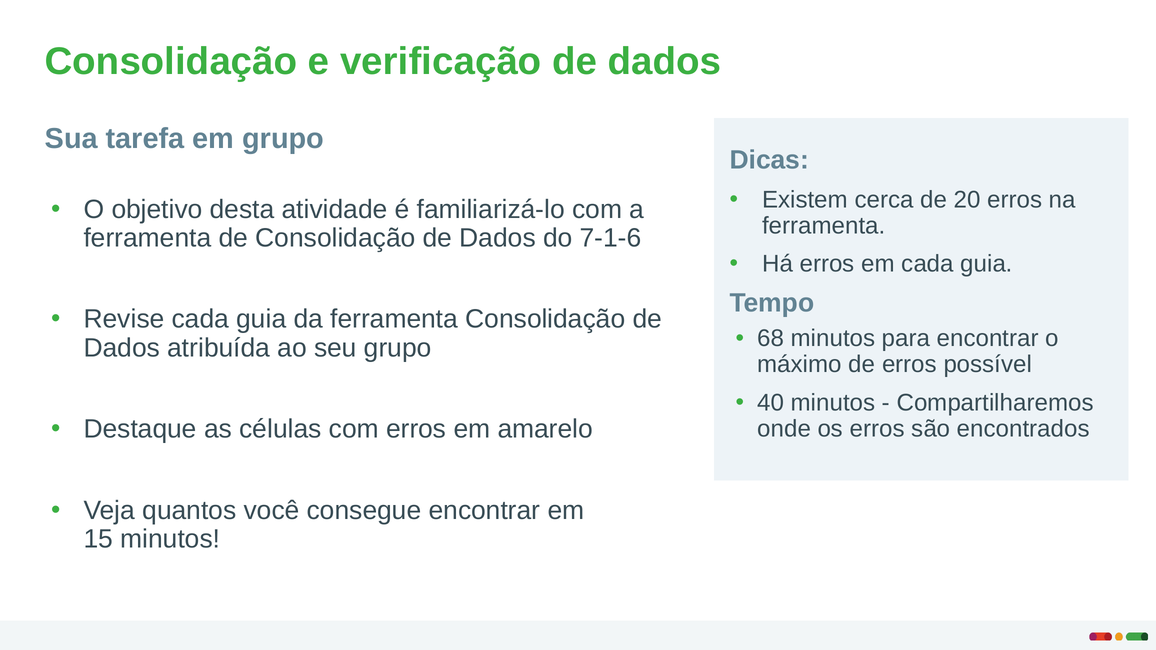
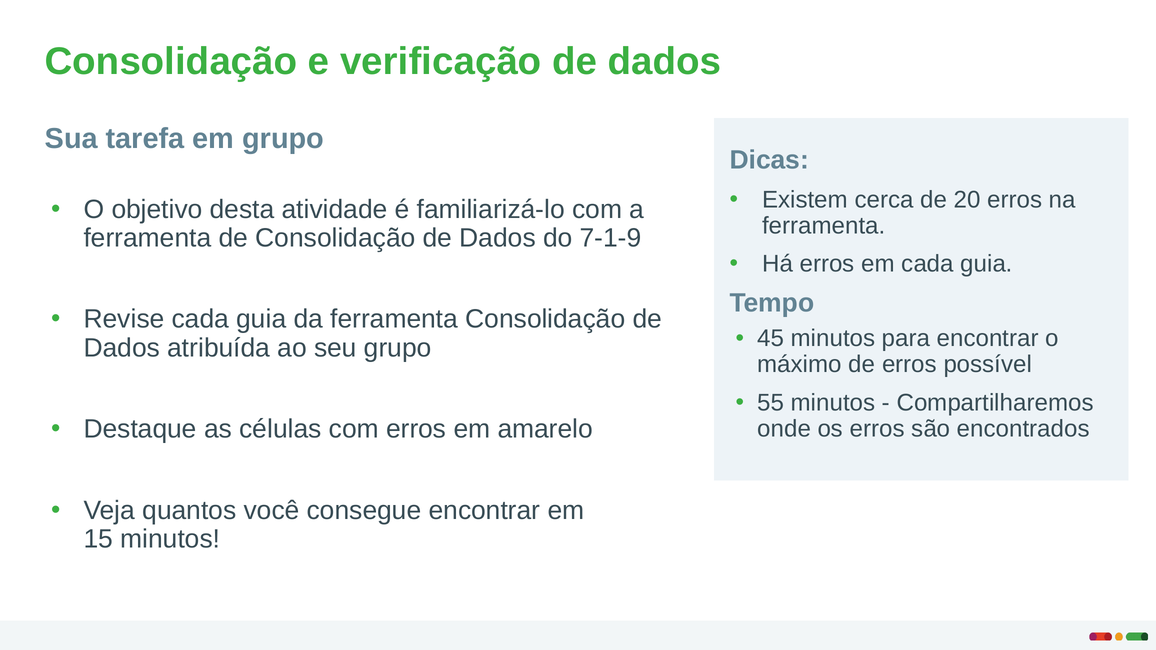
7-1-6: 7-1-6 -> 7-1-9
68: 68 -> 45
40: 40 -> 55
